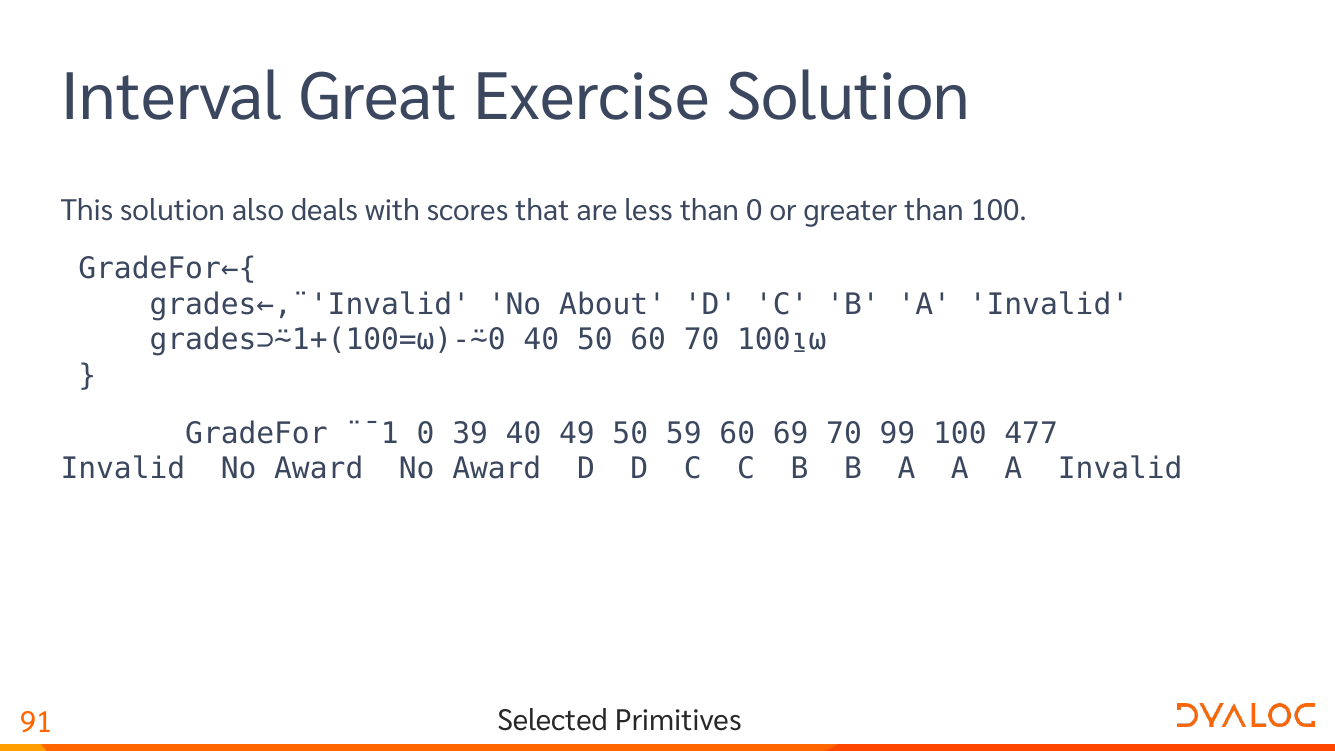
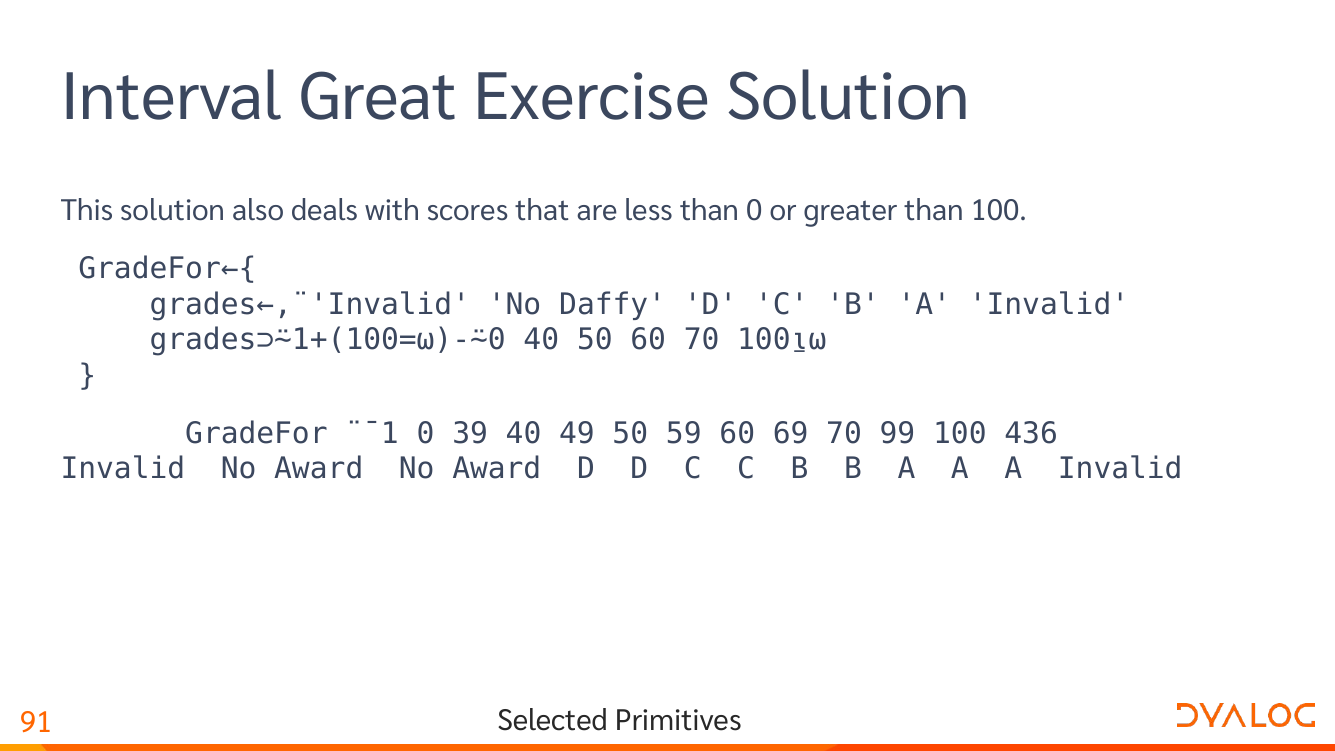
About: About -> Daffy
477: 477 -> 436
